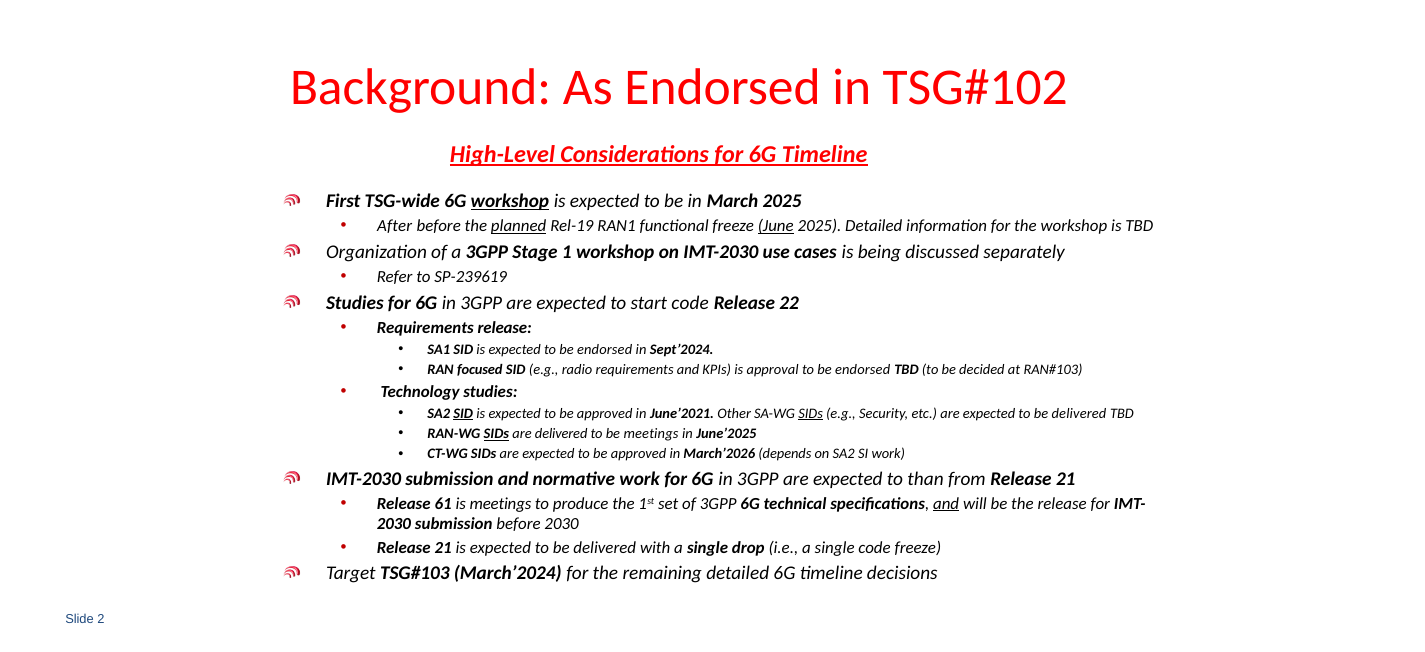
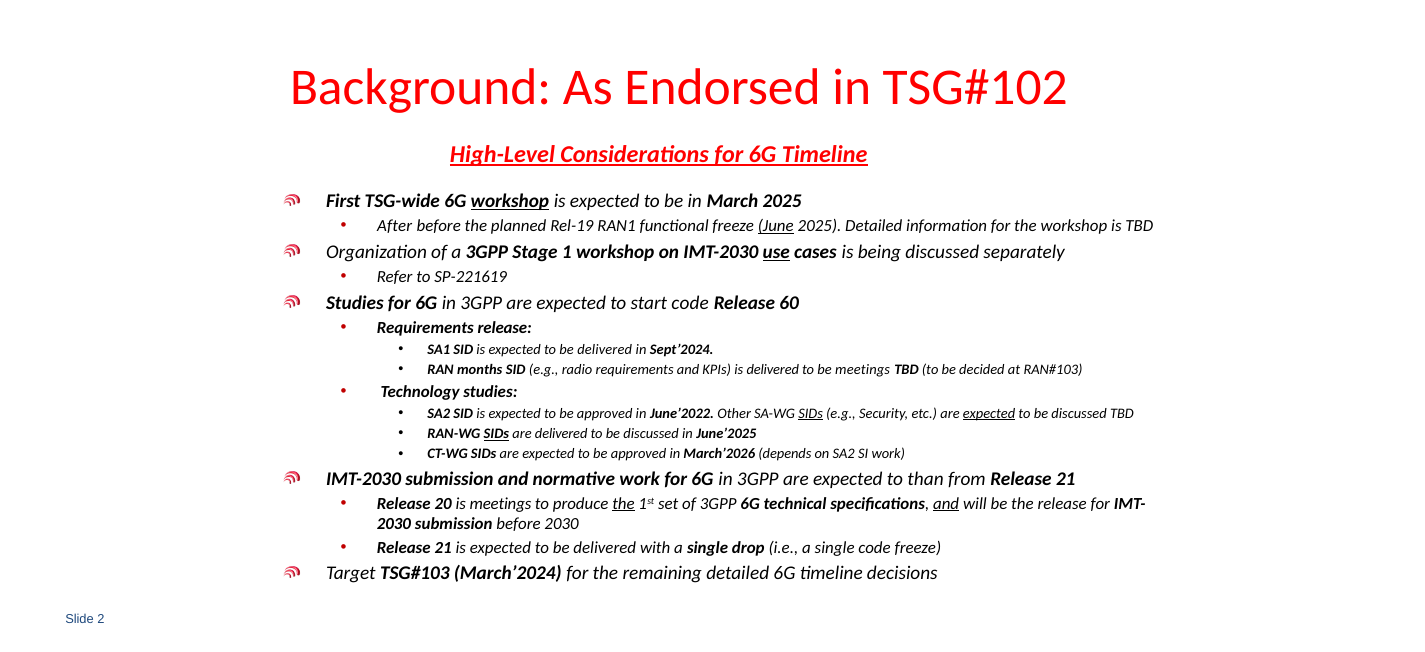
planned underline: present -> none
use underline: none -> present
SP-239619: SP-239619 -> SP-221619
22: 22 -> 60
endorsed at (605, 349): endorsed -> delivered
focused: focused -> months
is approval: approval -> delivered
endorsed at (863, 369): endorsed -> meetings
SID at (463, 413) underline: present -> none
June’2021: June’2021 -> June’2022
expected at (989, 413) underline: none -> present
delivered at (1079, 413): delivered -> discussed
meetings at (651, 434): meetings -> discussed
61: 61 -> 20
the at (623, 503) underline: none -> present
